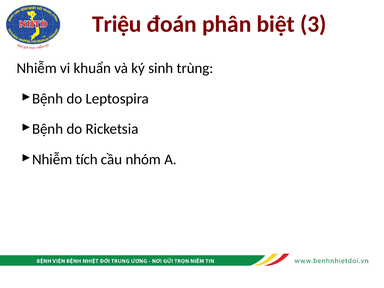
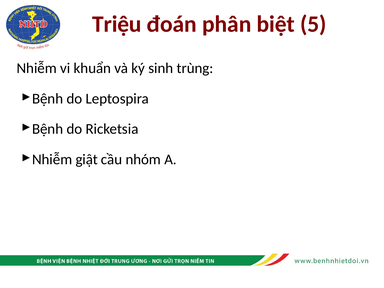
3: 3 -> 5
tích: tích -> giật
